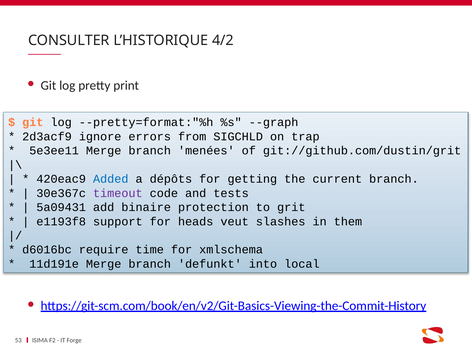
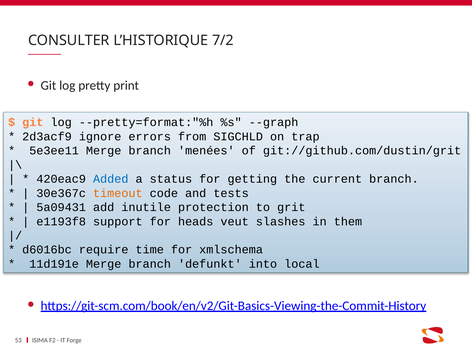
4/2: 4/2 -> 7/2
dépôts: dépôts -> status
timeout colour: purple -> orange
binaire: binaire -> inutile
